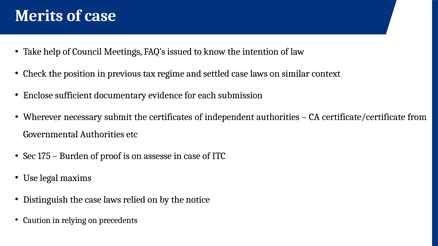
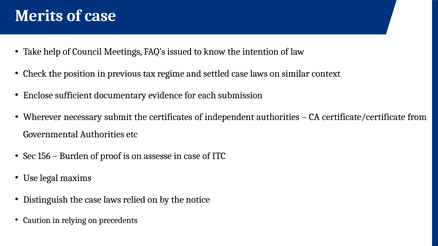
175: 175 -> 156
